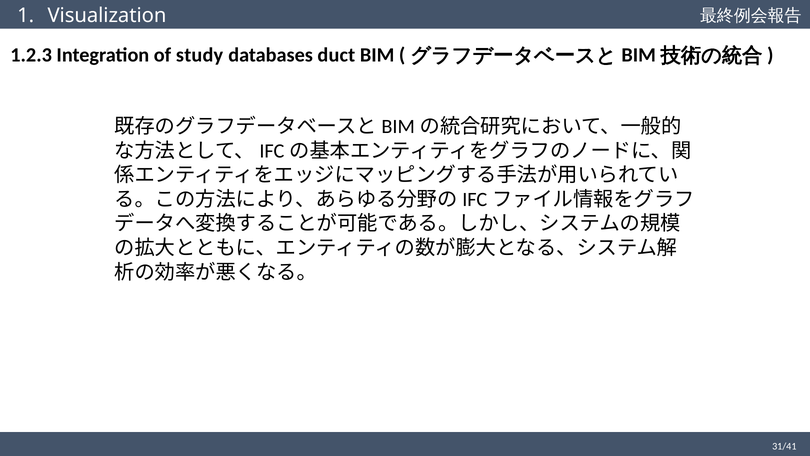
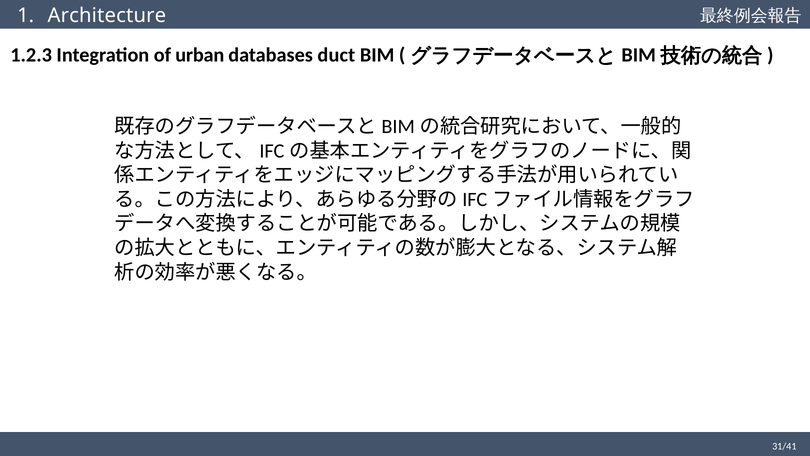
Visualization: Visualization -> Architecture
study: study -> urban
